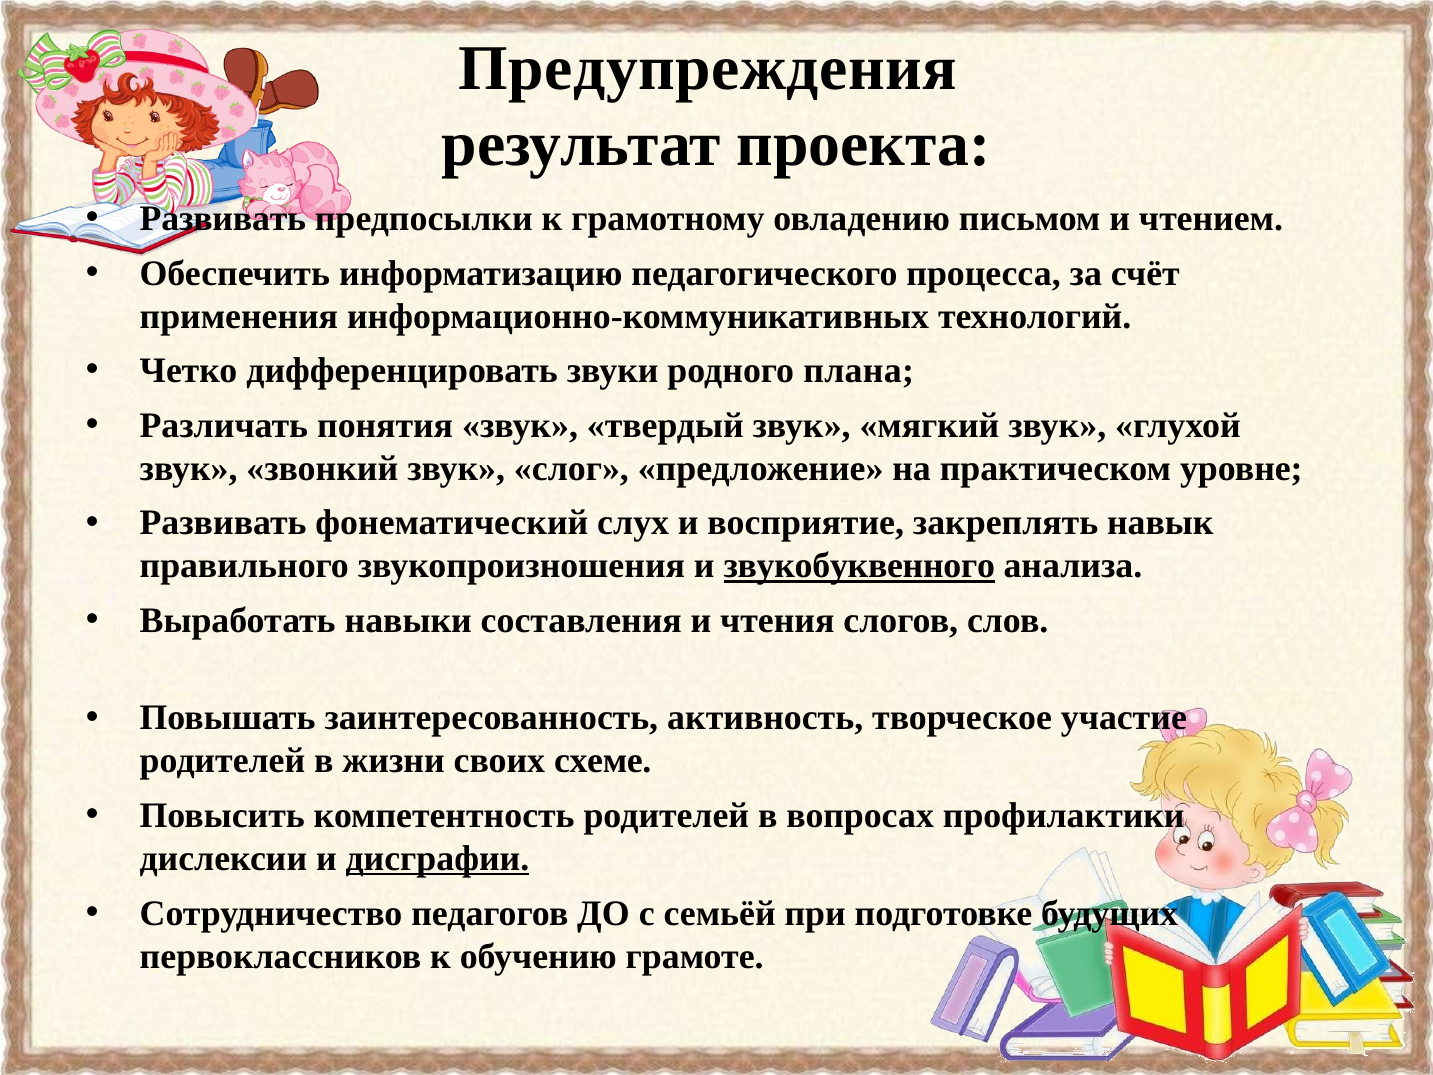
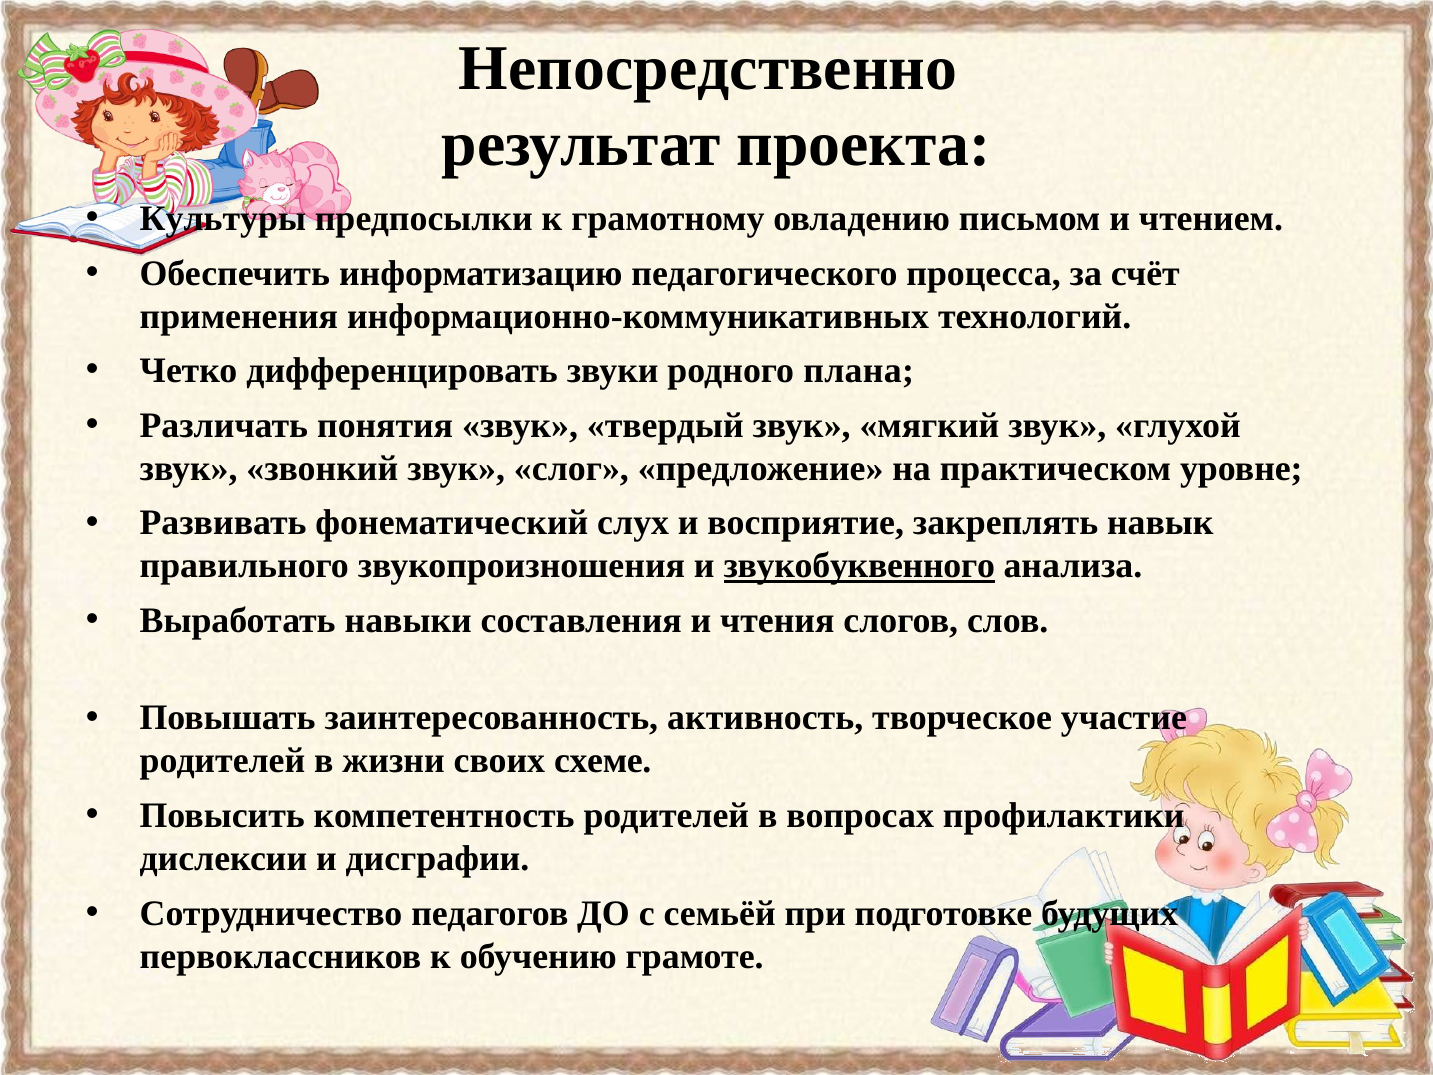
Предупреждения: Предупреждения -> Непосредственно
Развивать at (223, 219): Развивать -> Культуры
дисграфии underline: present -> none
